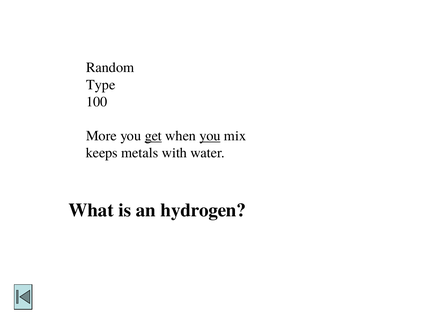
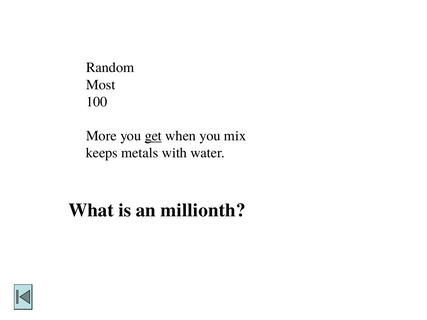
Type: Type -> Most
you at (210, 136) underline: present -> none
hydrogen: hydrogen -> millionth
